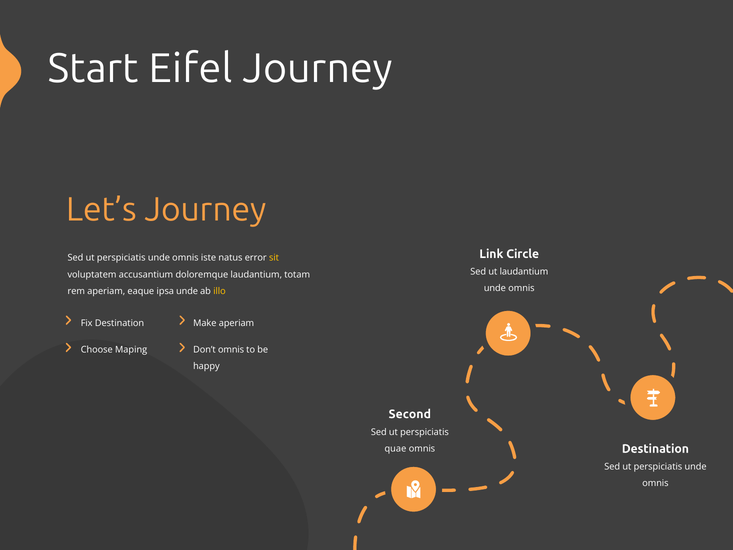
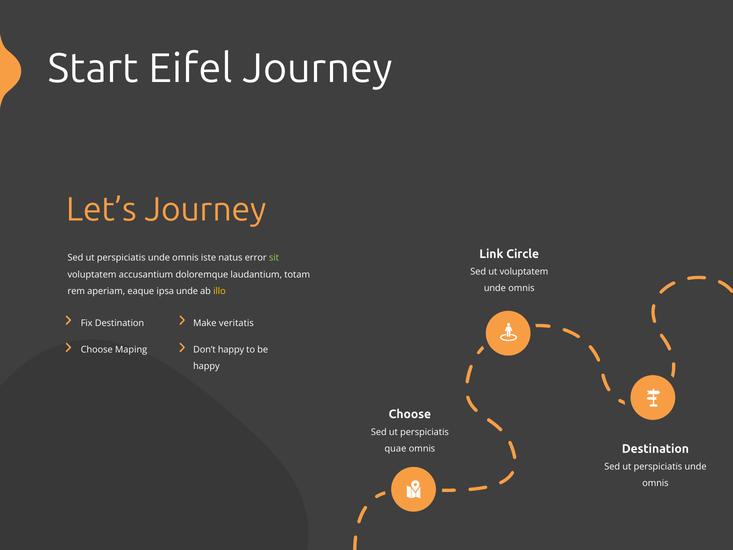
sit colour: yellow -> light green
ut laudantium: laudantium -> voluptatem
Make aperiam: aperiam -> veritatis
Don’t omnis: omnis -> happy
Second at (410, 414): Second -> Choose
